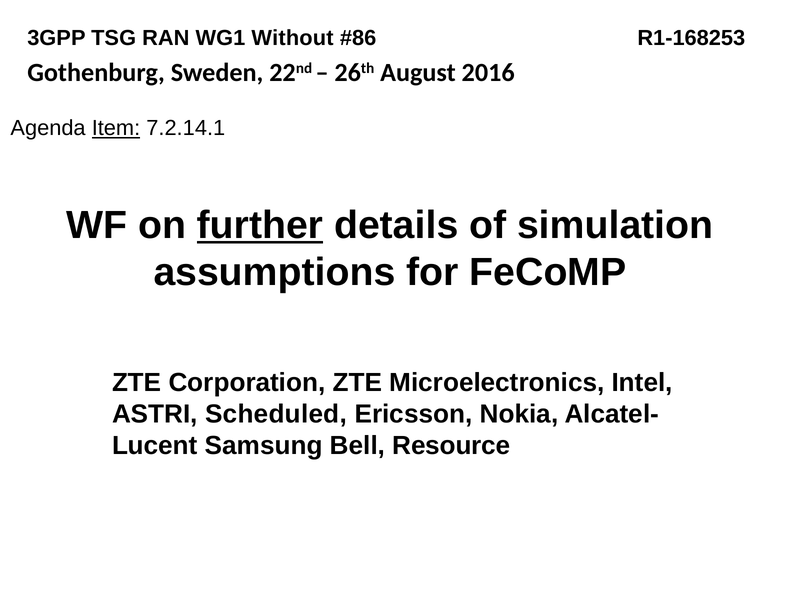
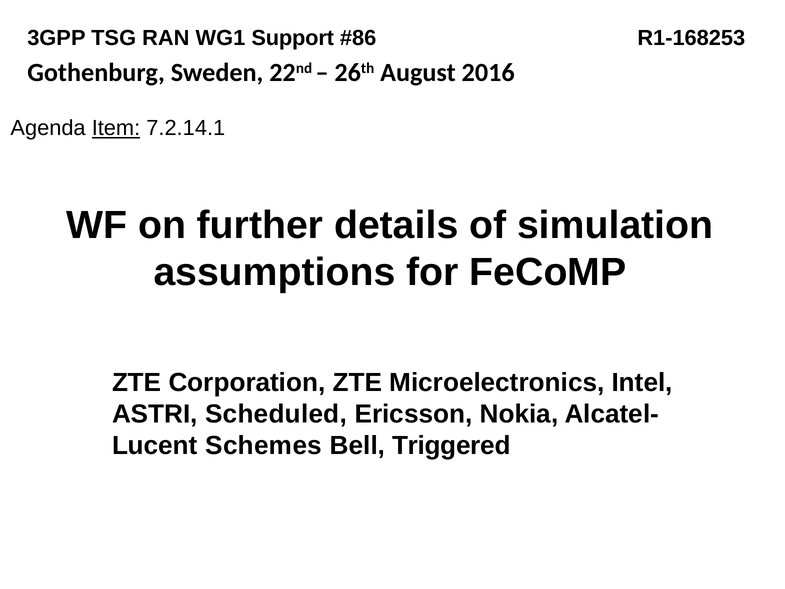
Without: Without -> Support
further underline: present -> none
Samsung: Samsung -> Schemes
Resource: Resource -> Triggered
